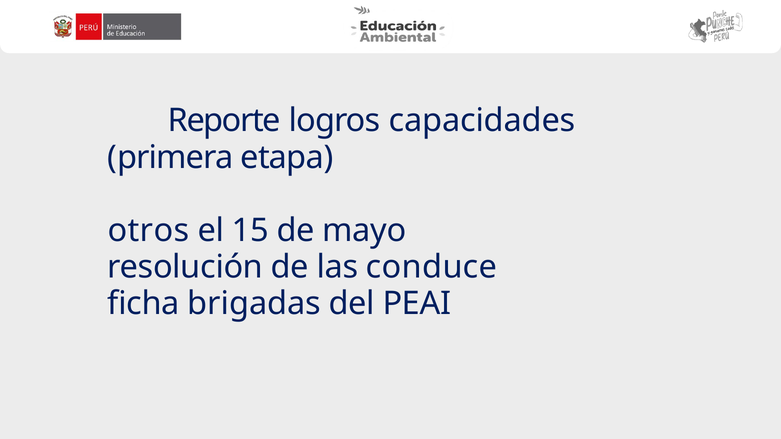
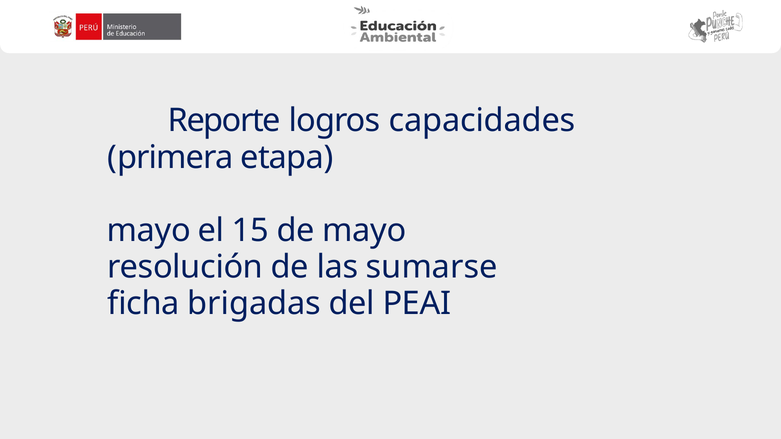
otros at (148, 231): otros -> mayo
conduce: conduce -> sumarse
